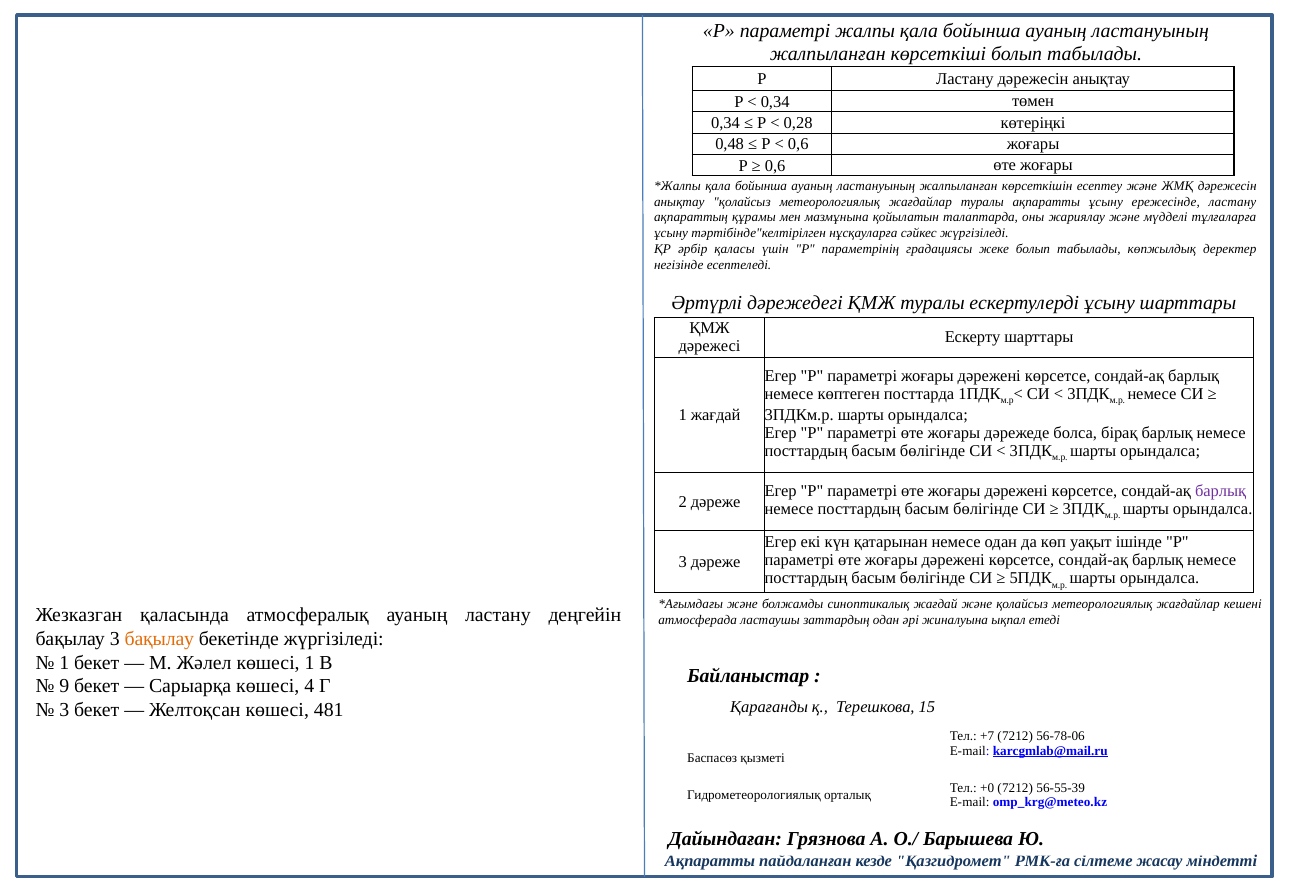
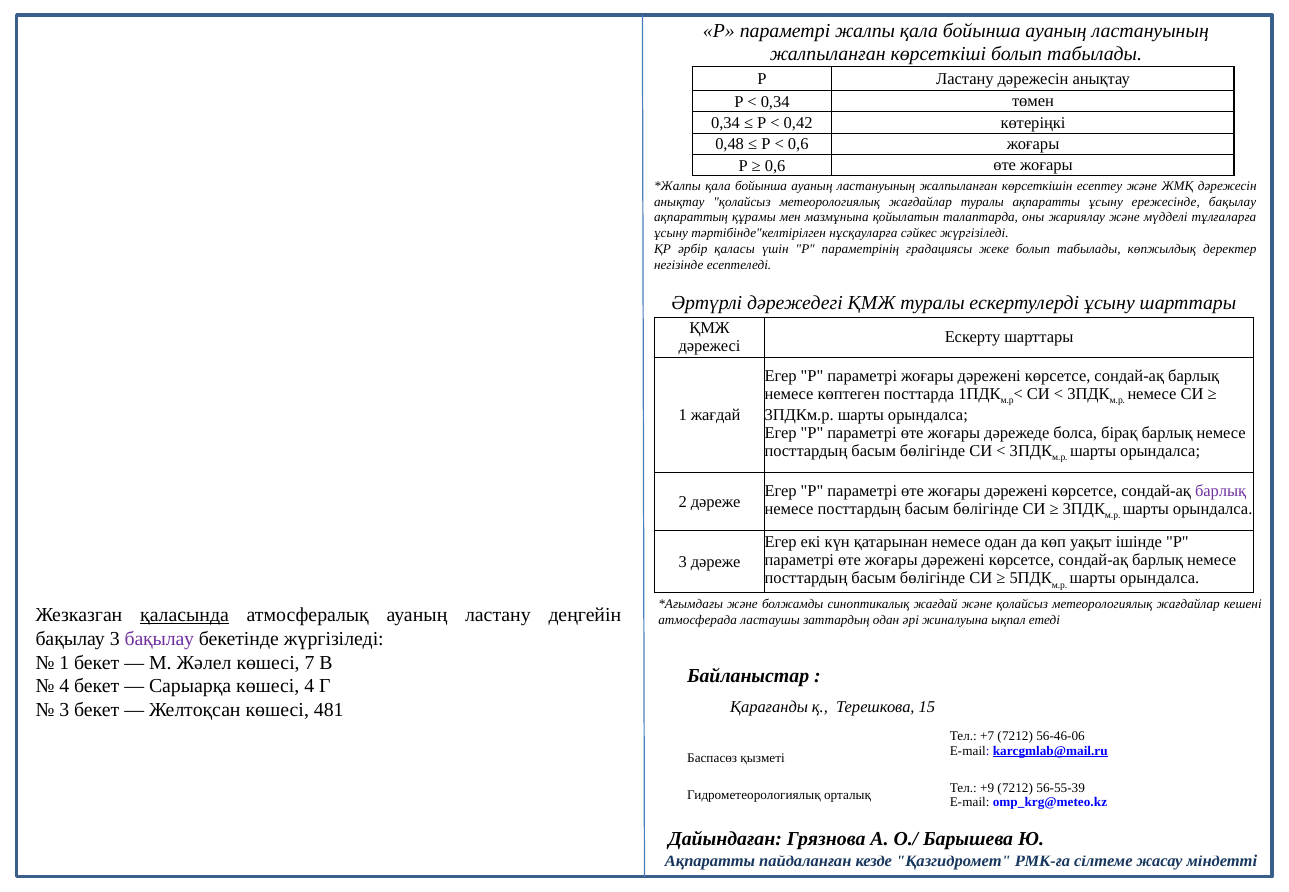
0,28: 0,28 -> 0,42
ережесінде ластану: ластану -> бақылау
қаласында underline: none -> present
бақылау at (159, 639) colour: orange -> purple
көшесі 1: 1 -> 7
9 at (64, 687): 9 -> 4
56-78-06: 56-78-06 -> 56-46-06
+0: +0 -> +9
